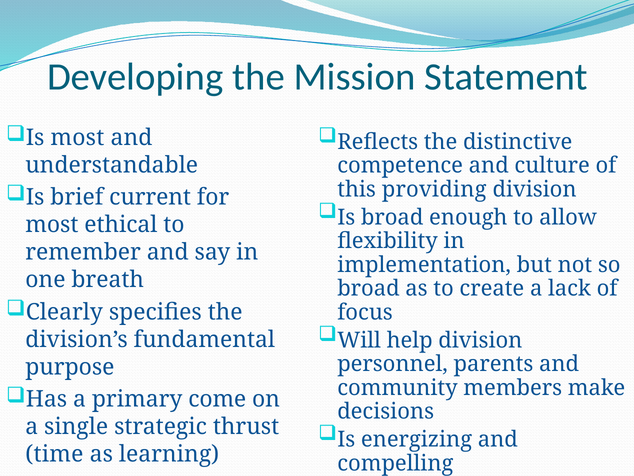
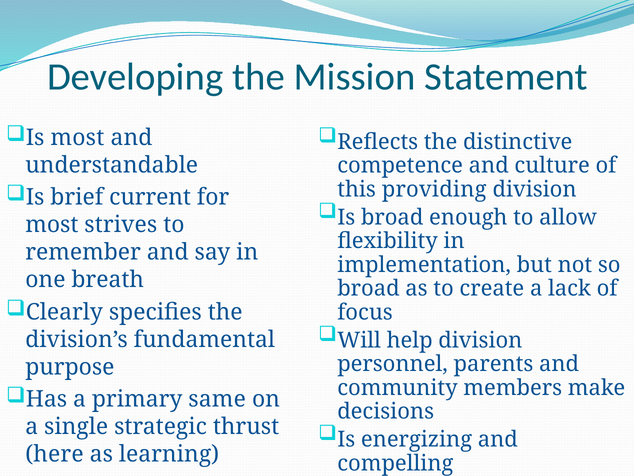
ethical: ethical -> strives
come: come -> same
time: time -> here
